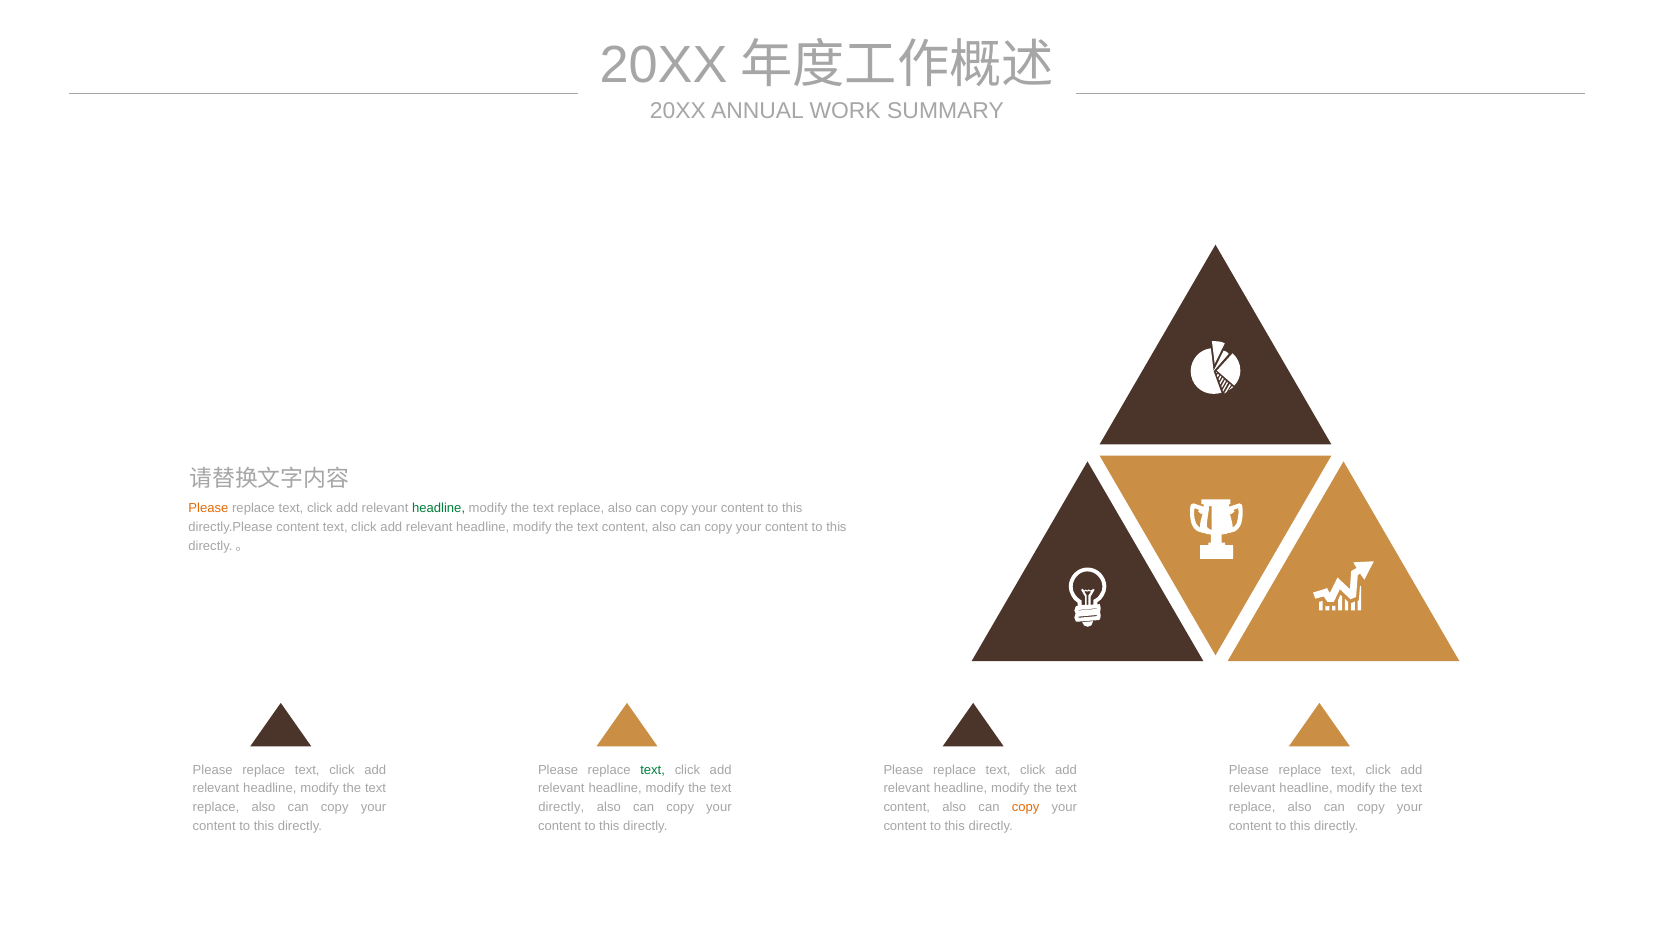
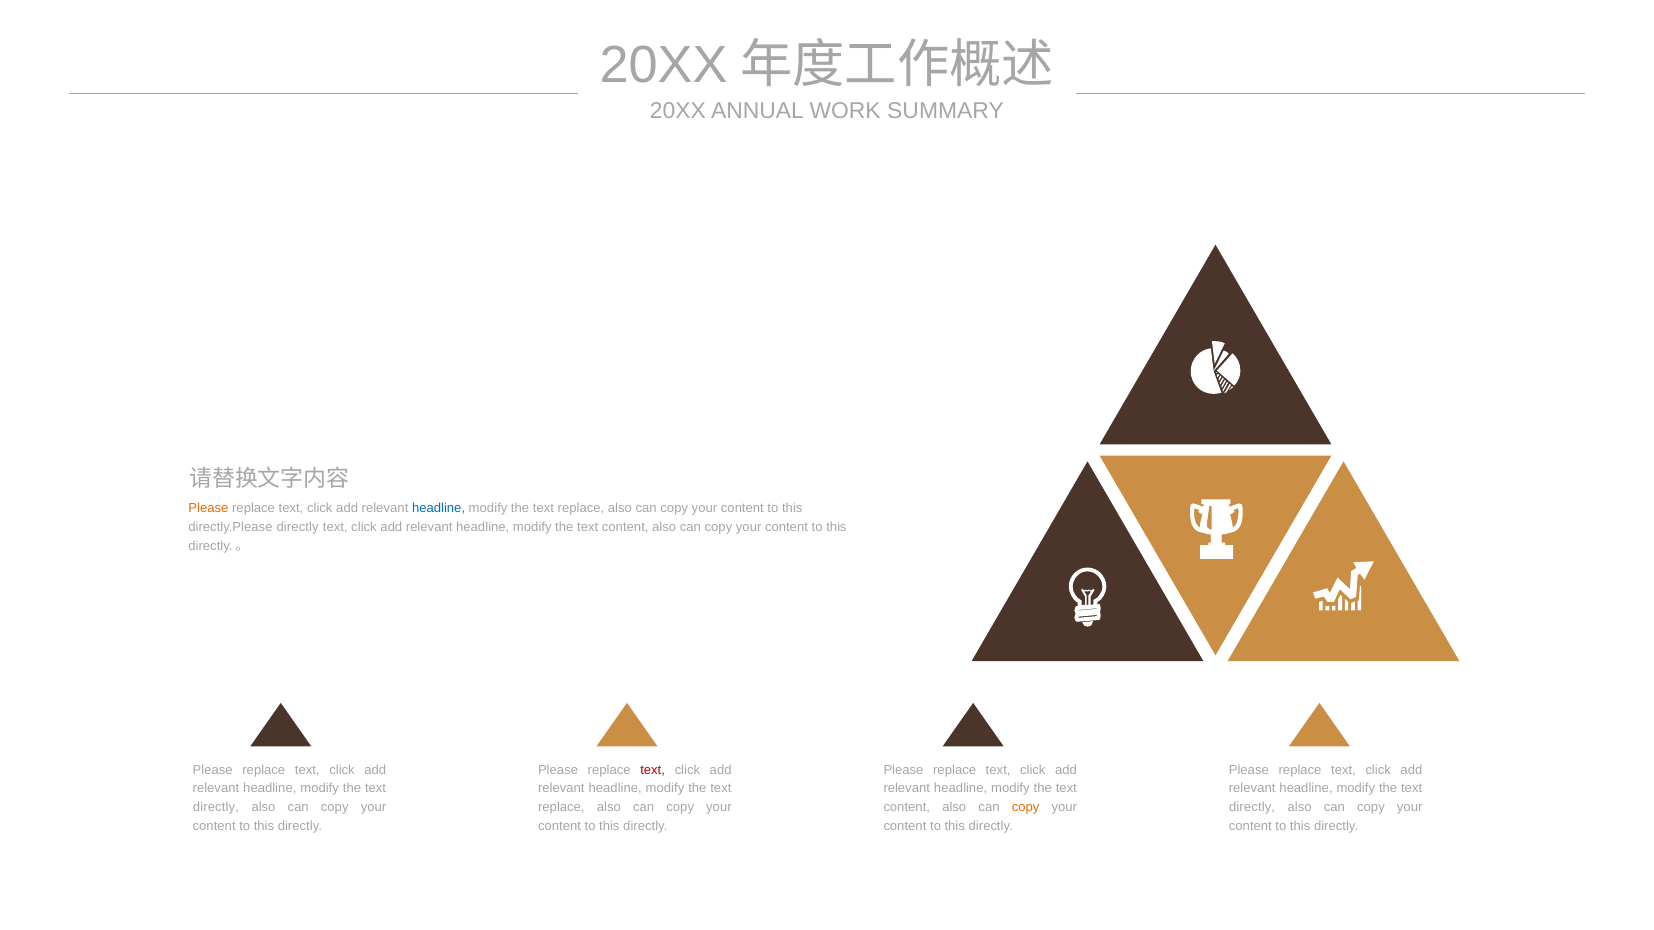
headline at (439, 509) colour: green -> blue
directly.Please content: content -> directly
text at (653, 770) colour: green -> red
replace at (216, 807): replace -> directly
directly at (561, 807): directly -> replace
replace at (1252, 807): replace -> directly
